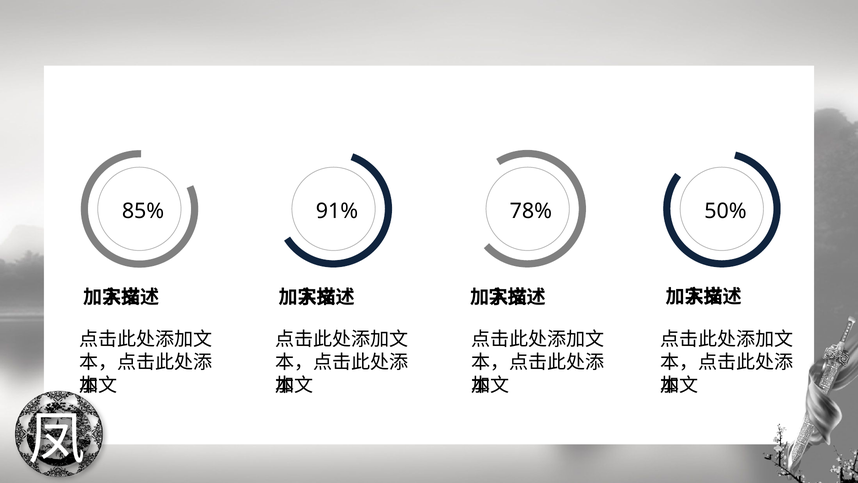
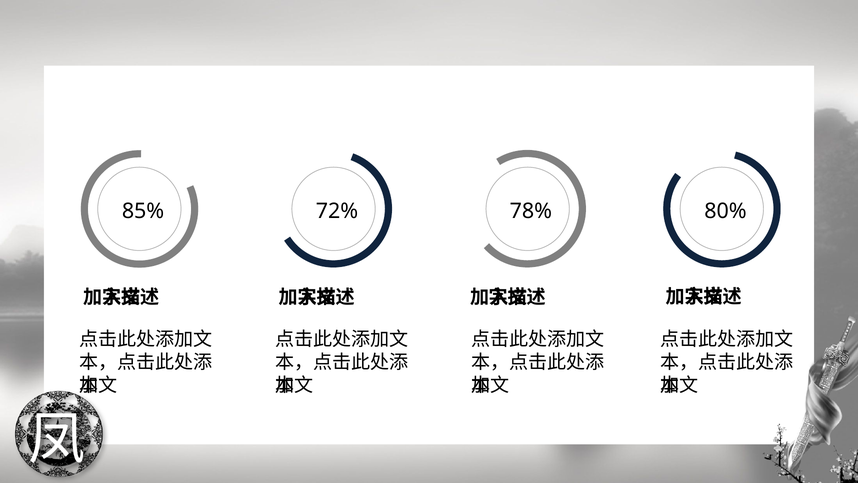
91%: 91% -> 72%
50%: 50% -> 80%
